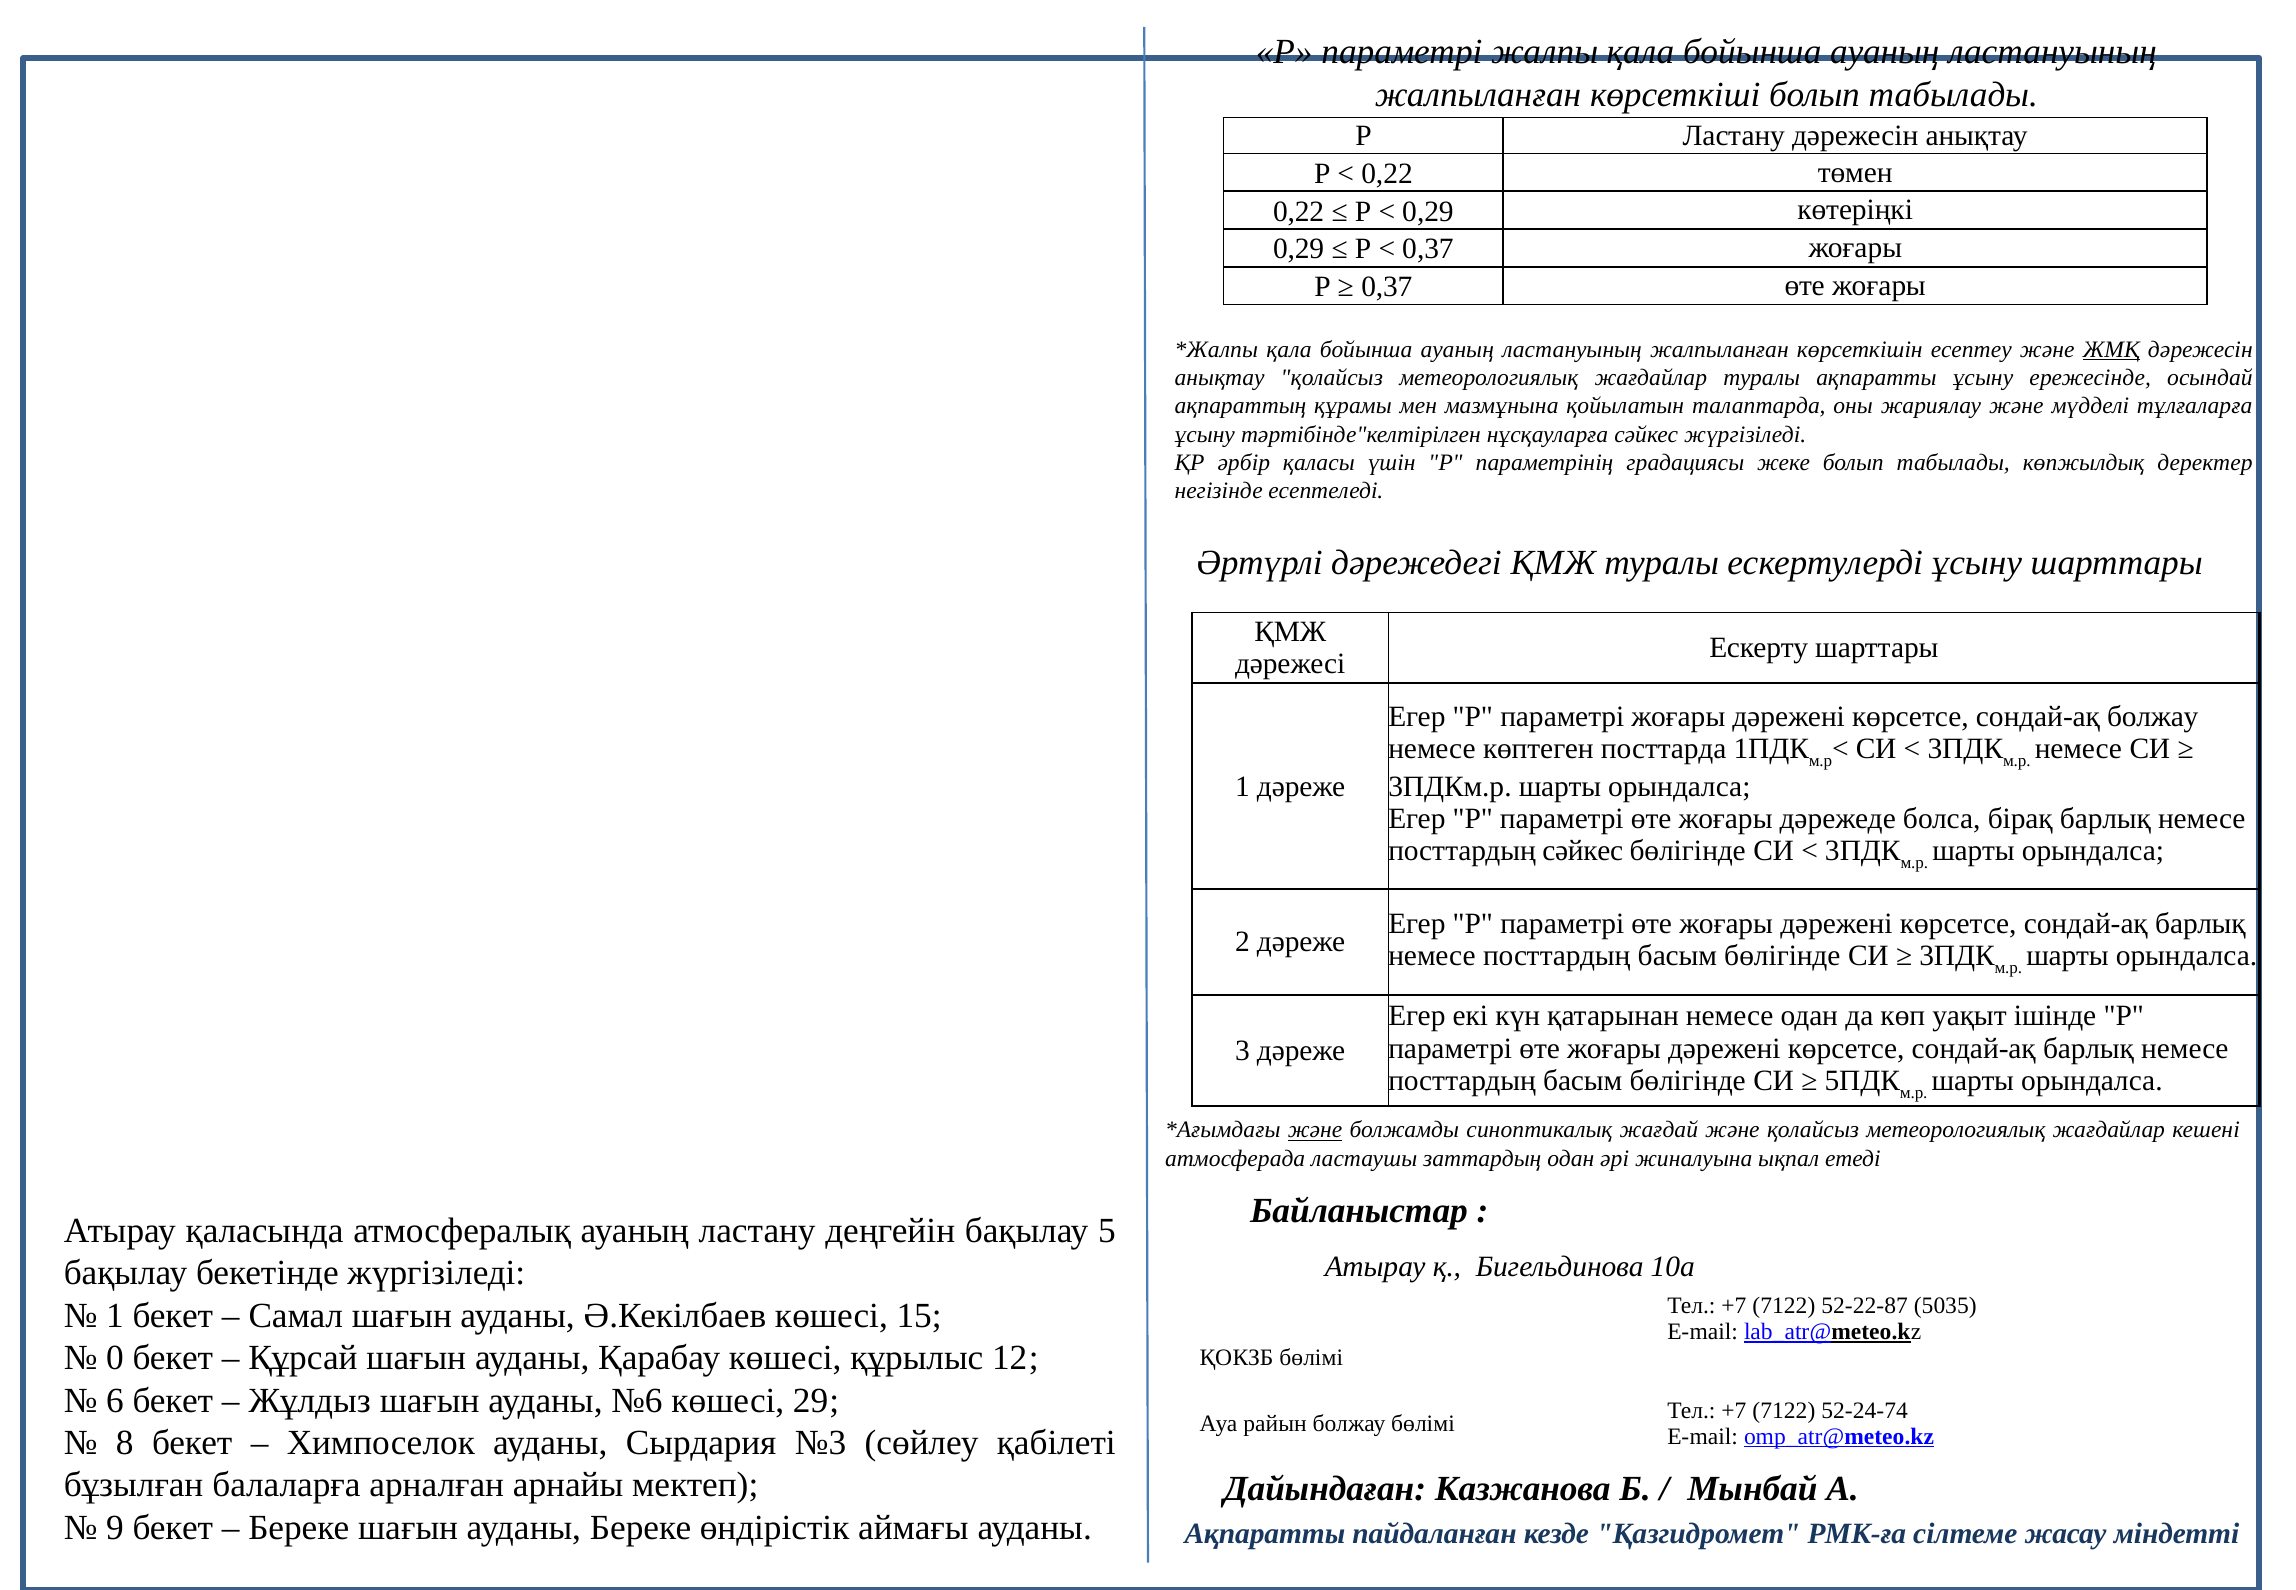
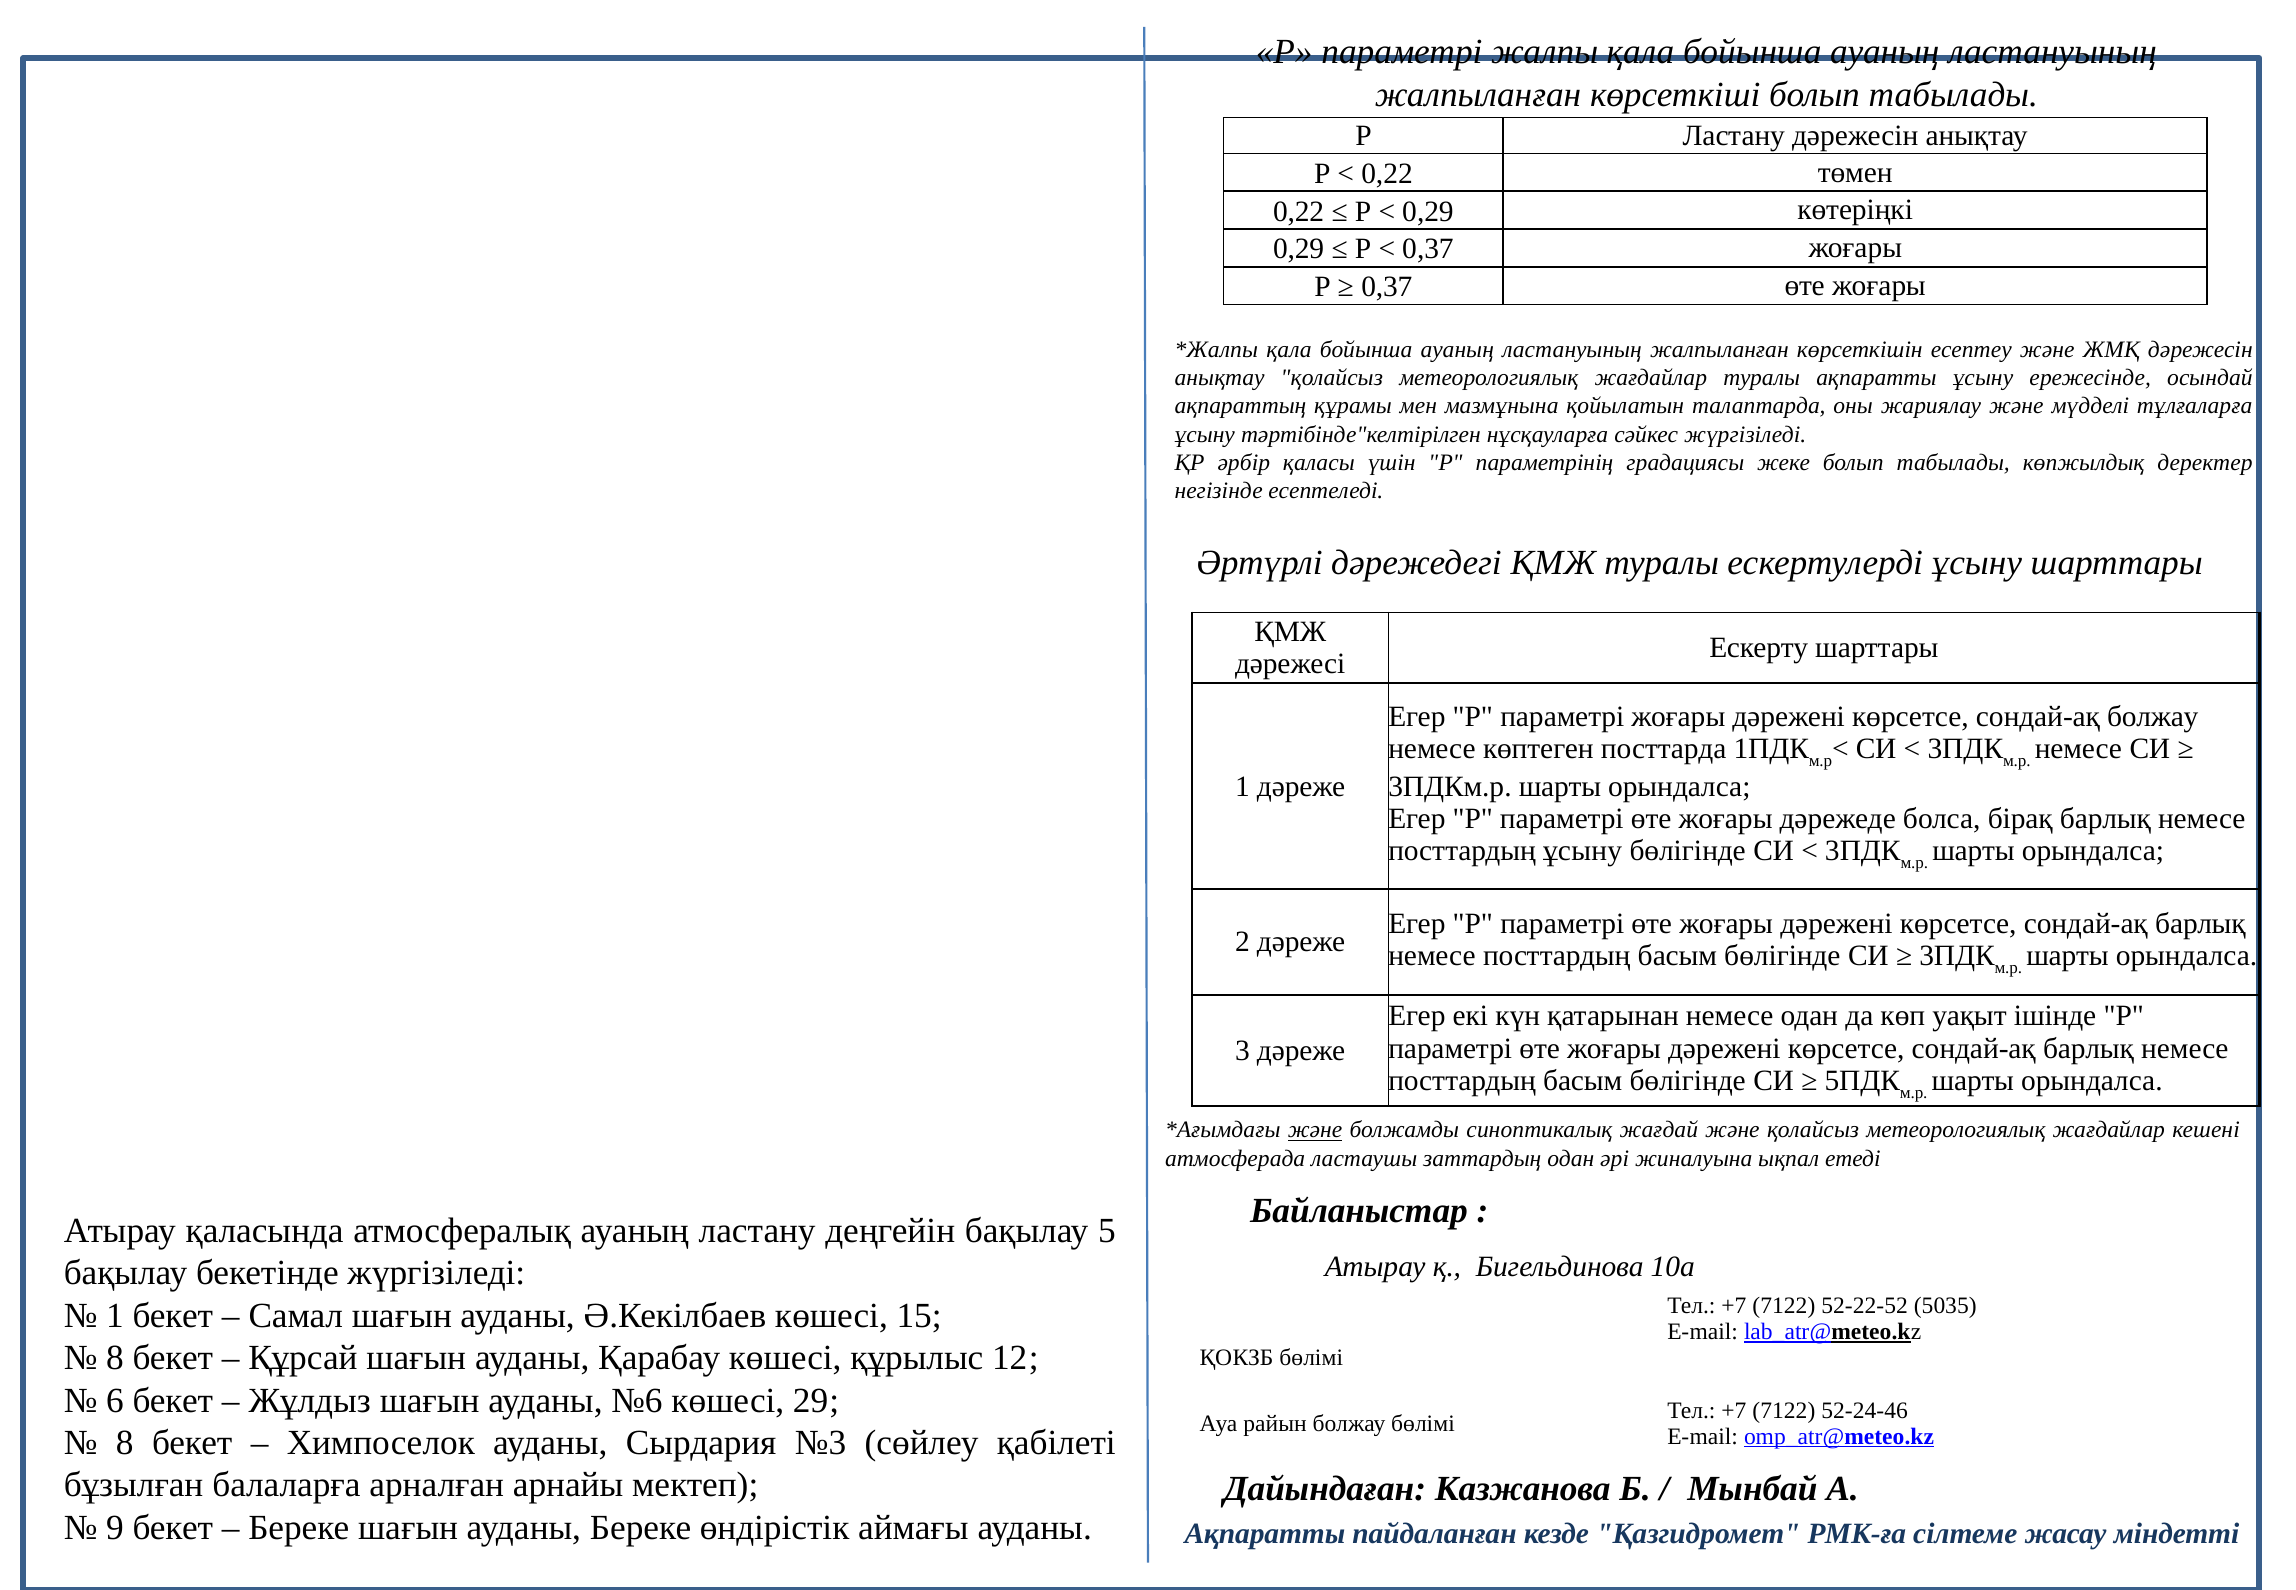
ЖМҚ underline: present -> none
посттардың сәйкес: сәйкес -> ұсыну
52-22-87: 52-22-87 -> 52-22-52
0 at (115, 1358): 0 -> 8
52-24-74: 52-24-74 -> 52-24-46
